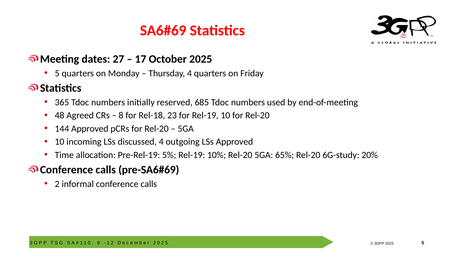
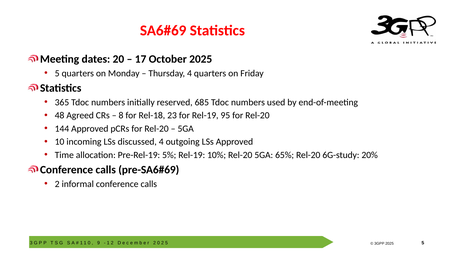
27: 27 -> 20
Rel-19 10: 10 -> 95
